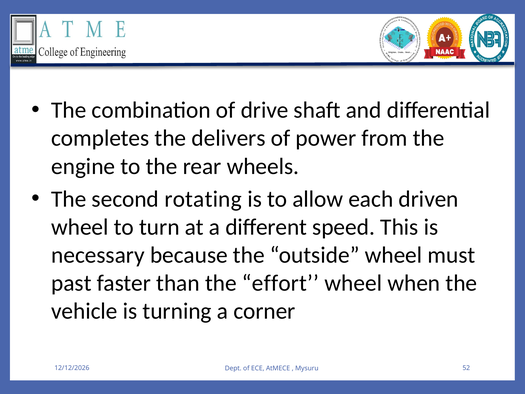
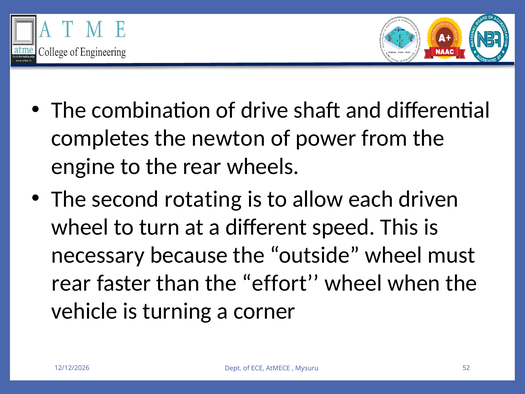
delivers: delivers -> newton
past at (71, 283): past -> rear
